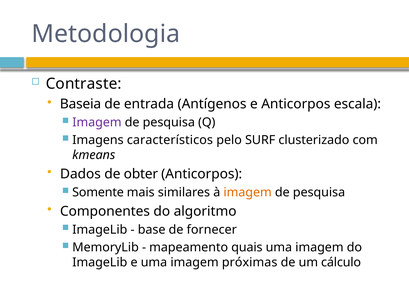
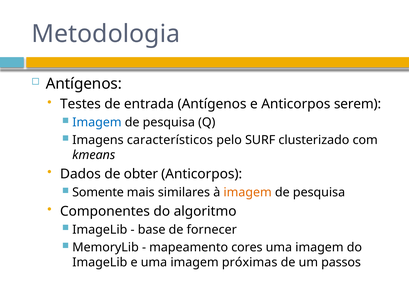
Contraste at (84, 84): Contraste -> Antígenos
Baseia: Baseia -> Testes
escala: escala -> serem
Imagem at (97, 123) colour: purple -> blue
quais: quais -> cores
cálculo: cálculo -> passos
